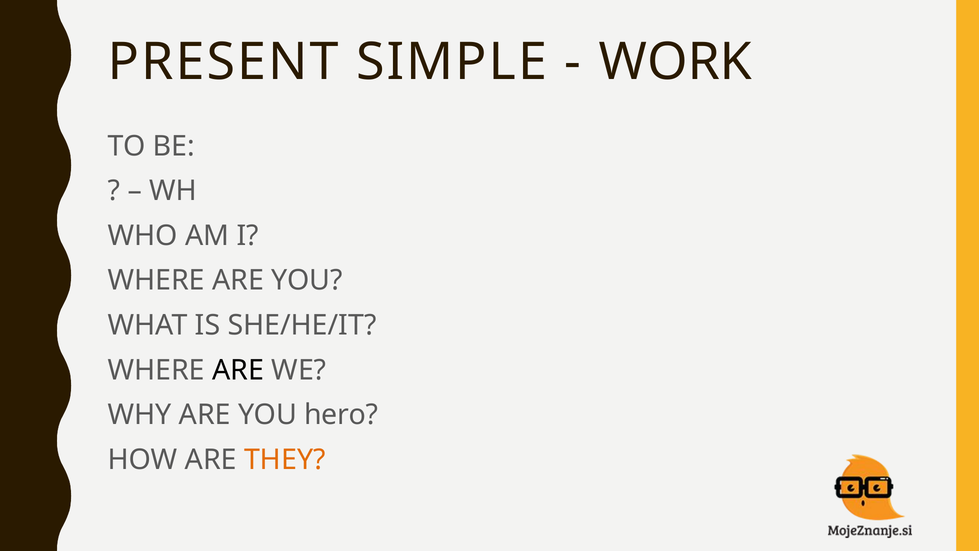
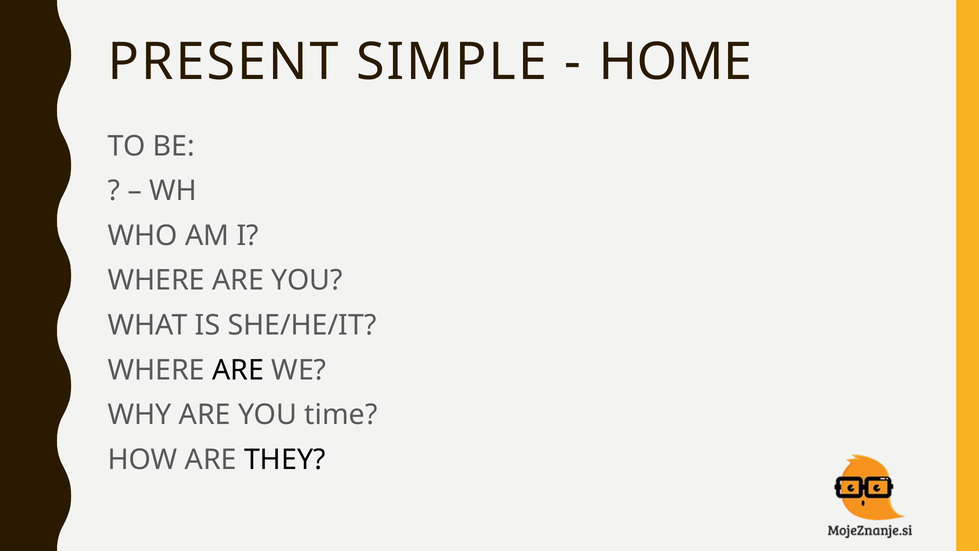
WORK: WORK -> HOME
hero: hero -> time
THEY colour: orange -> black
